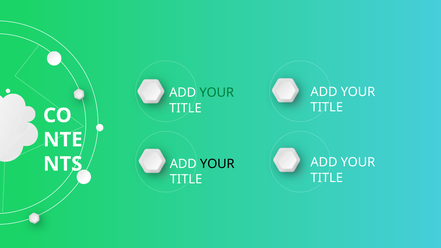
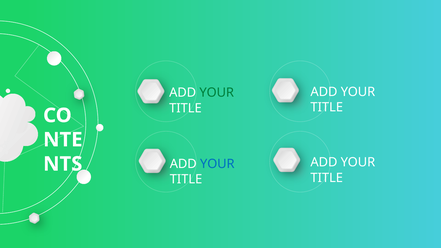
YOUR at (217, 164) colour: black -> blue
